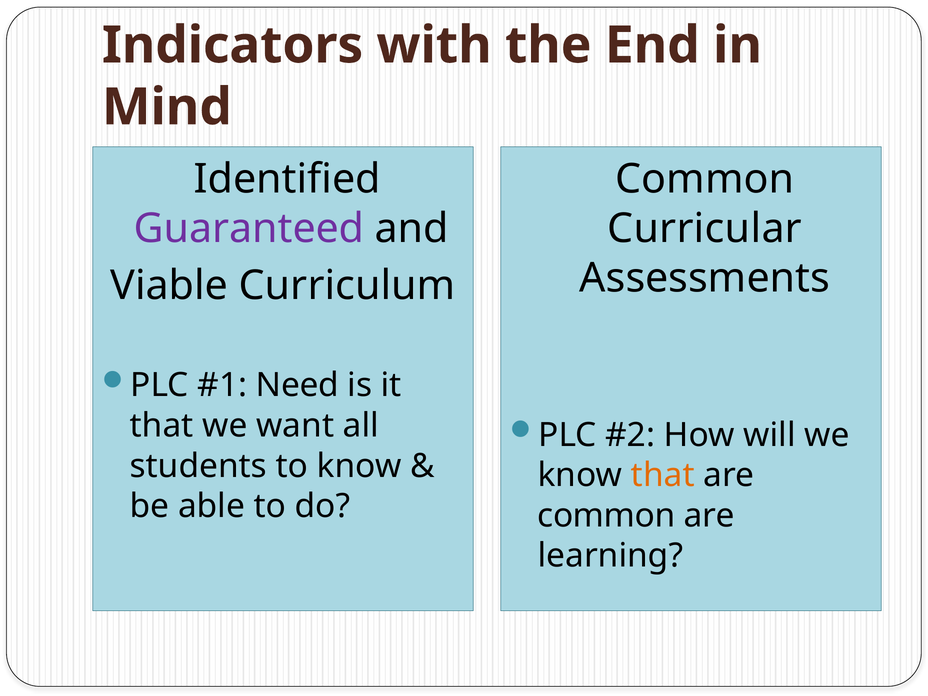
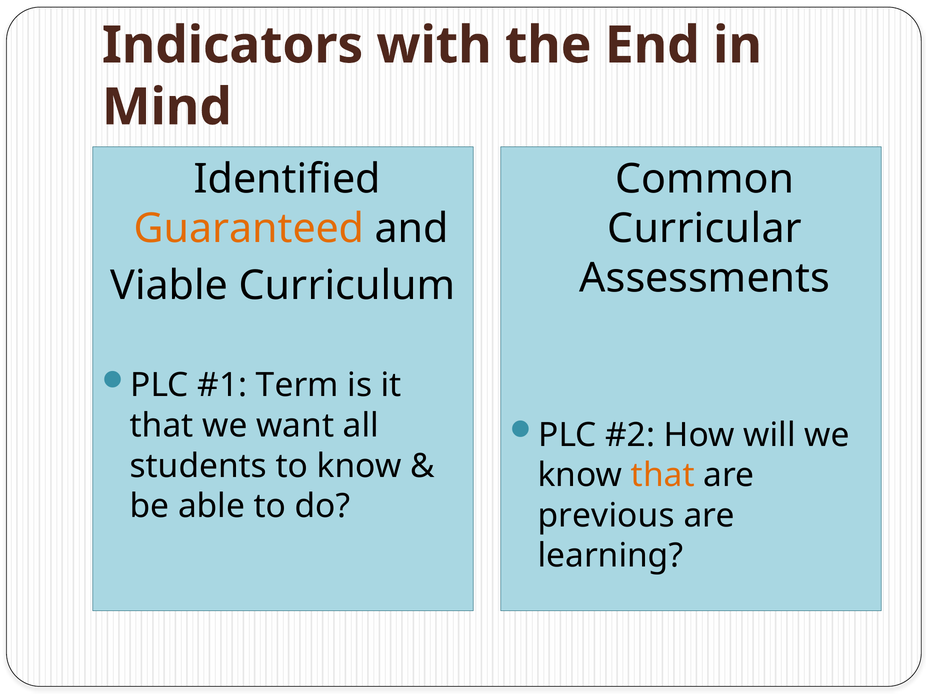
Guaranteed colour: purple -> orange
Need: Need -> Term
common at (606, 516): common -> previous
